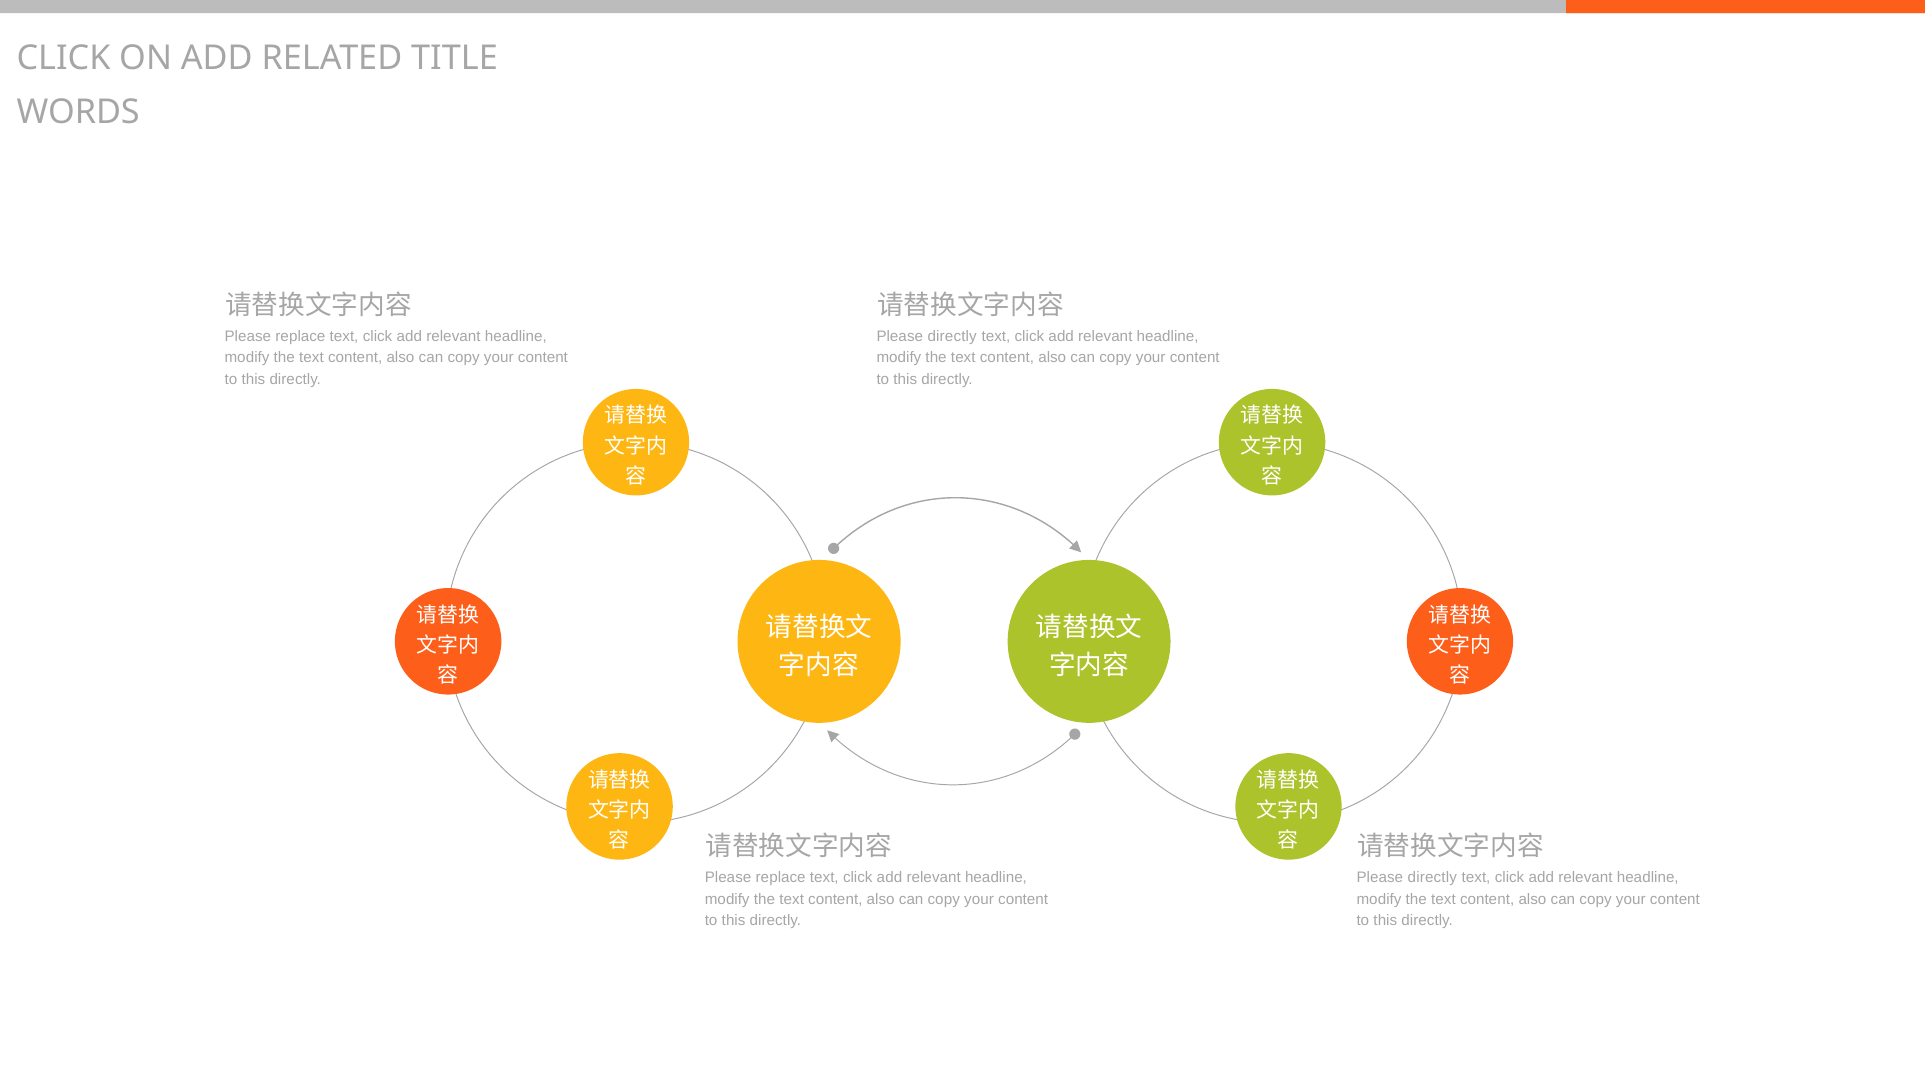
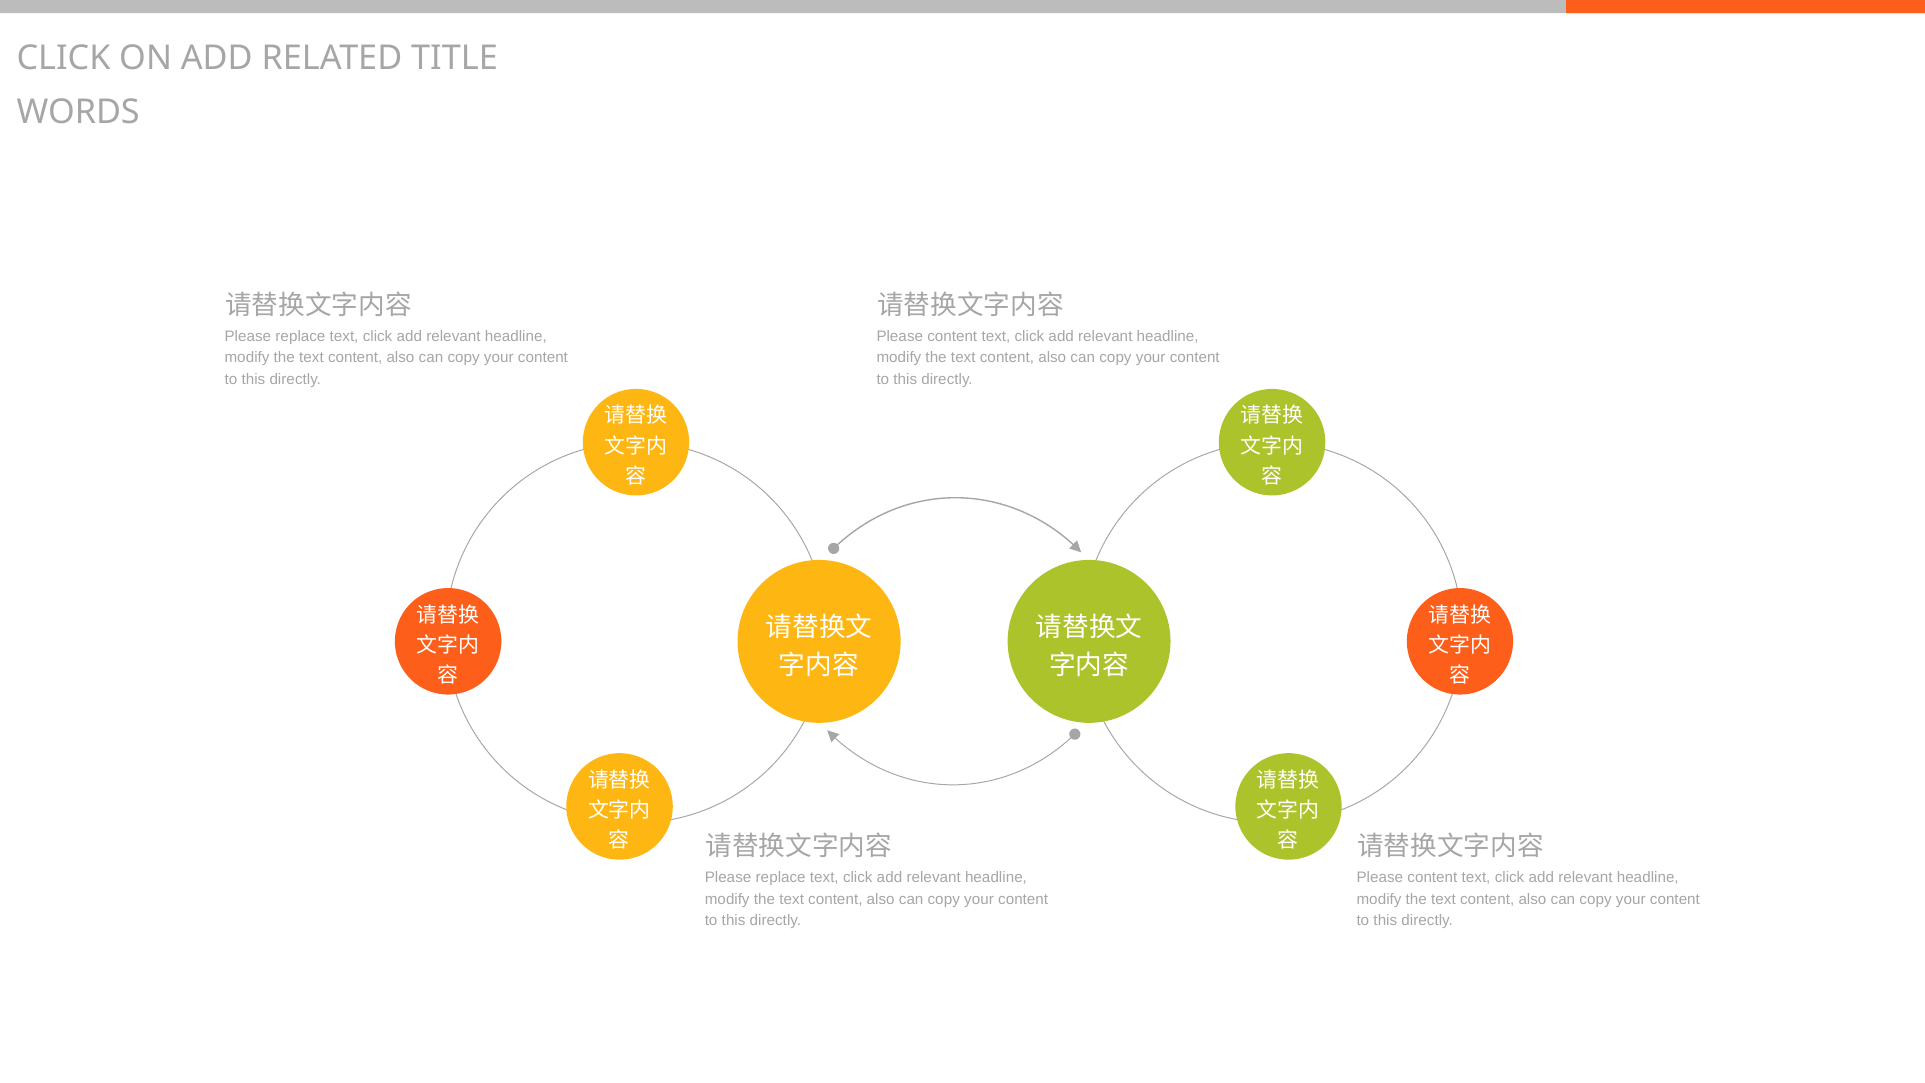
directly at (952, 336): directly -> content
directly at (1432, 877): directly -> content
